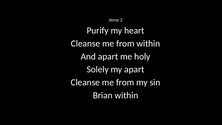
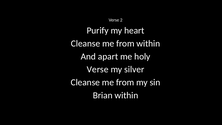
Solely at (98, 69): Solely -> Verse
my apart: apart -> silver
